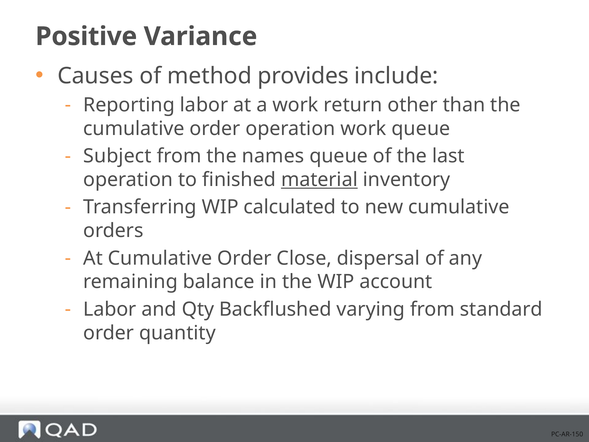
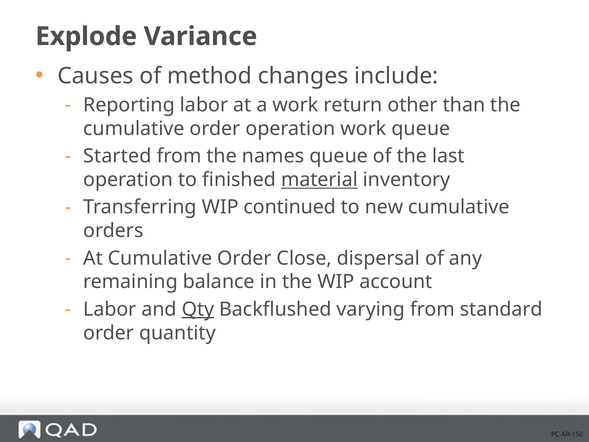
Positive: Positive -> Explode
provides: provides -> changes
Subject: Subject -> Started
calculated: calculated -> continued
Qty underline: none -> present
